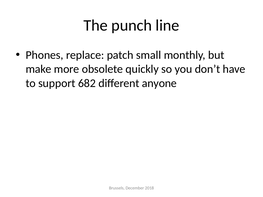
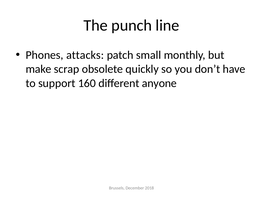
replace: replace -> attacks
more: more -> scrap
682: 682 -> 160
